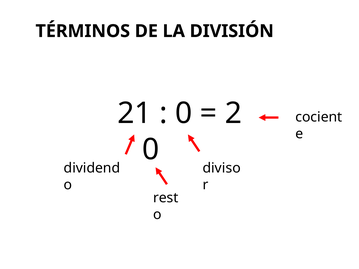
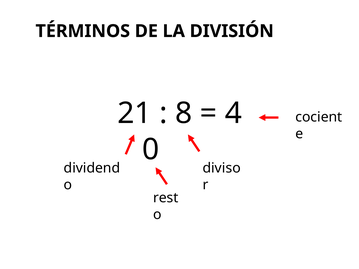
0 at (184, 113): 0 -> 8
2: 2 -> 4
